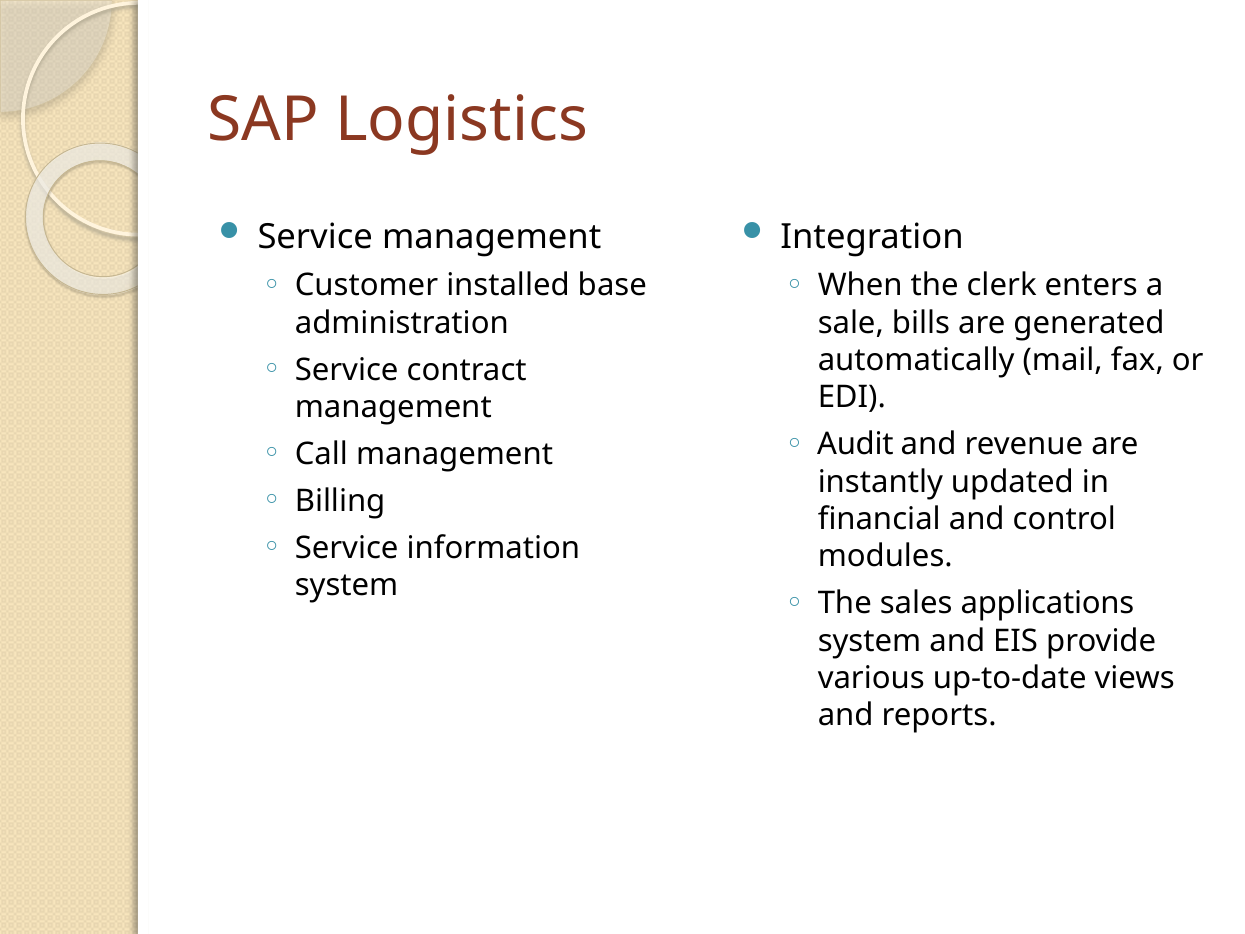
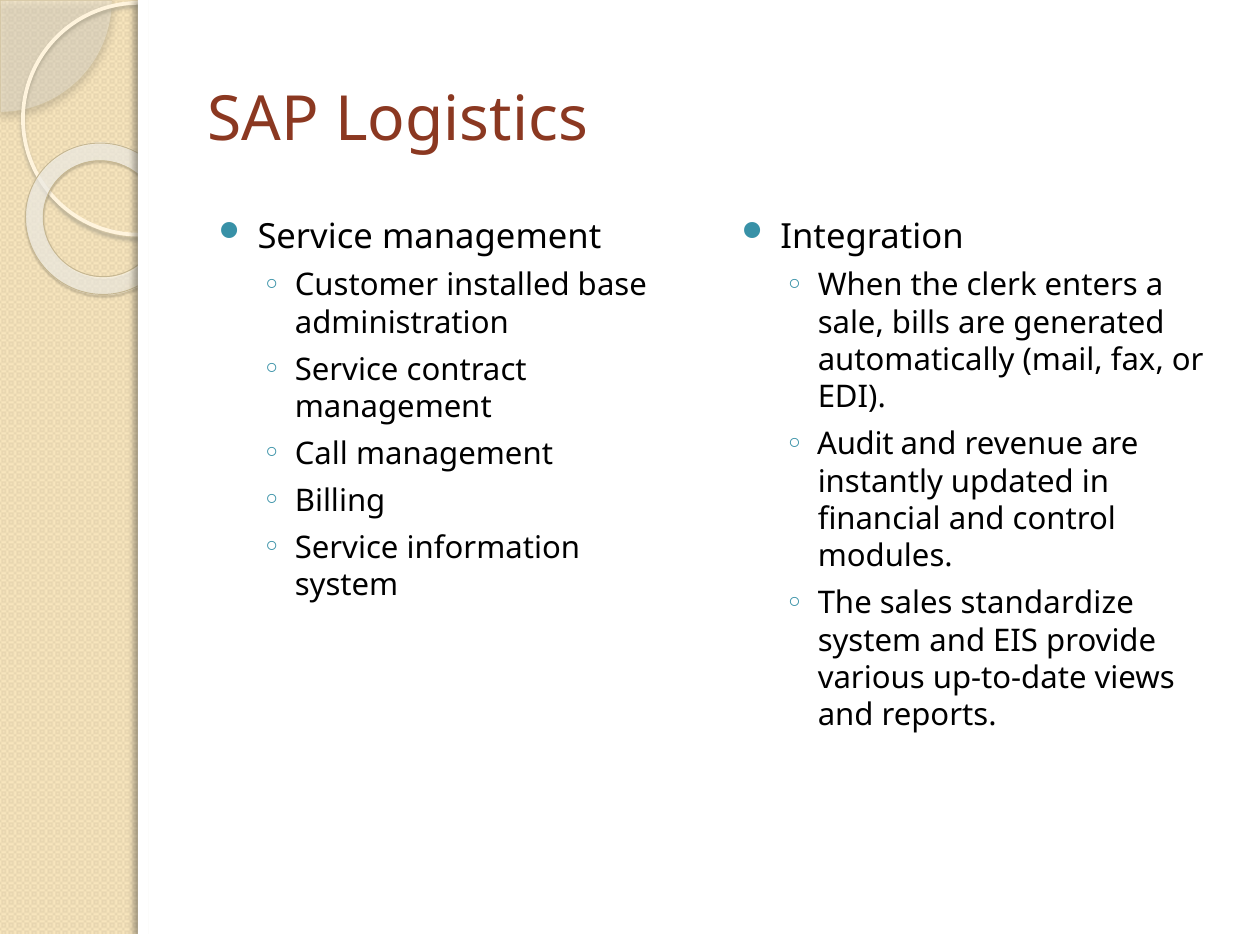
applications: applications -> standardize
